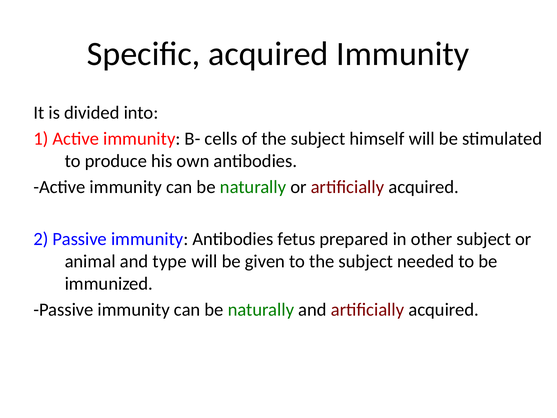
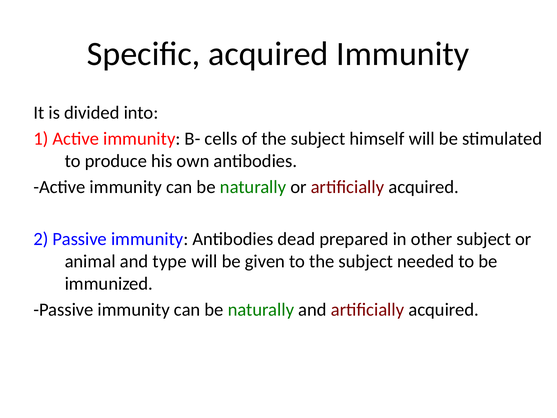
fetus: fetus -> dead
